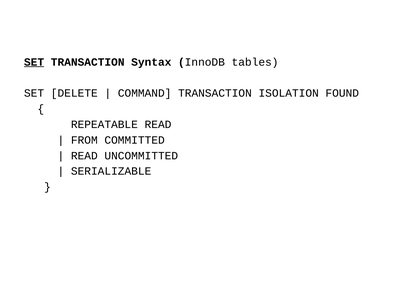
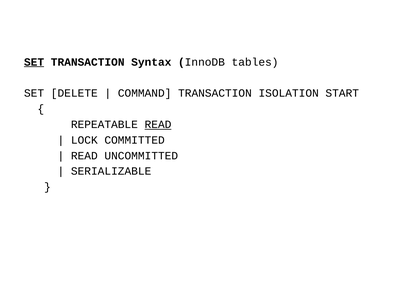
FOUND: FOUND -> START
READ at (158, 124) underline: none -> present
FROM: FROM -> LOCK
